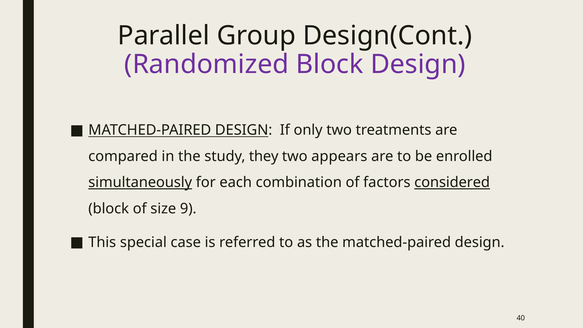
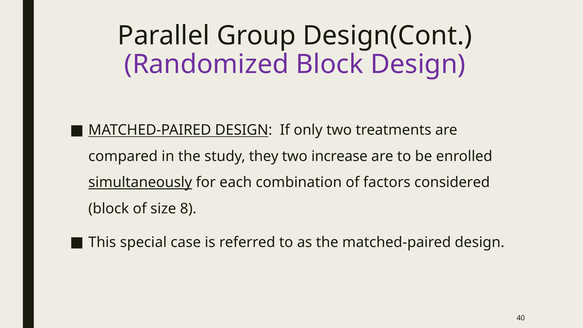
appears: appears -> increase
considered underline: present -> none
9: 9 -> 8
